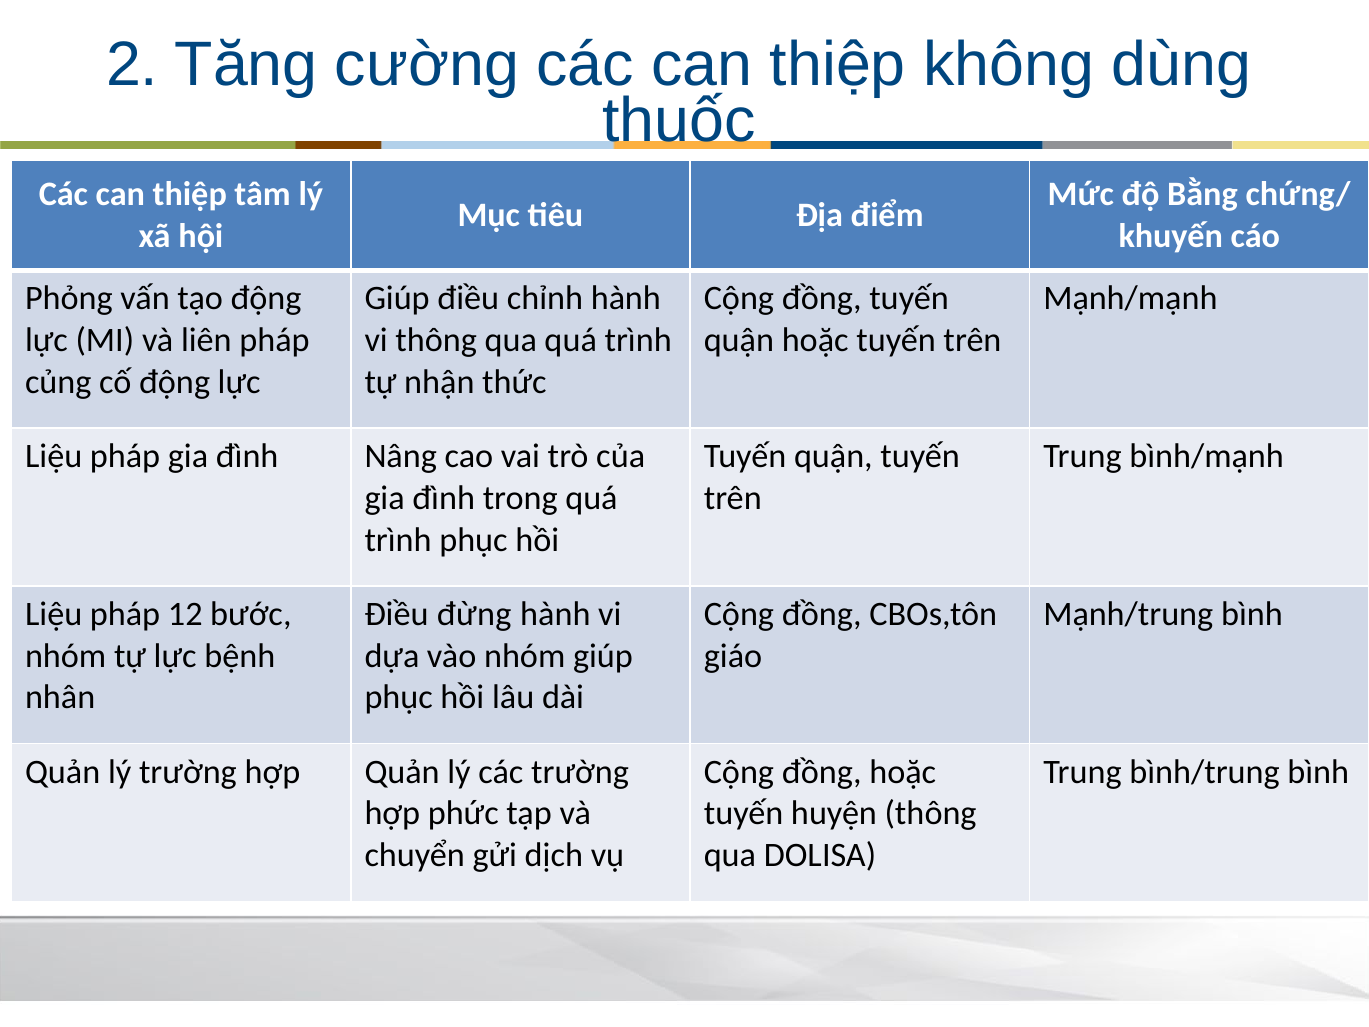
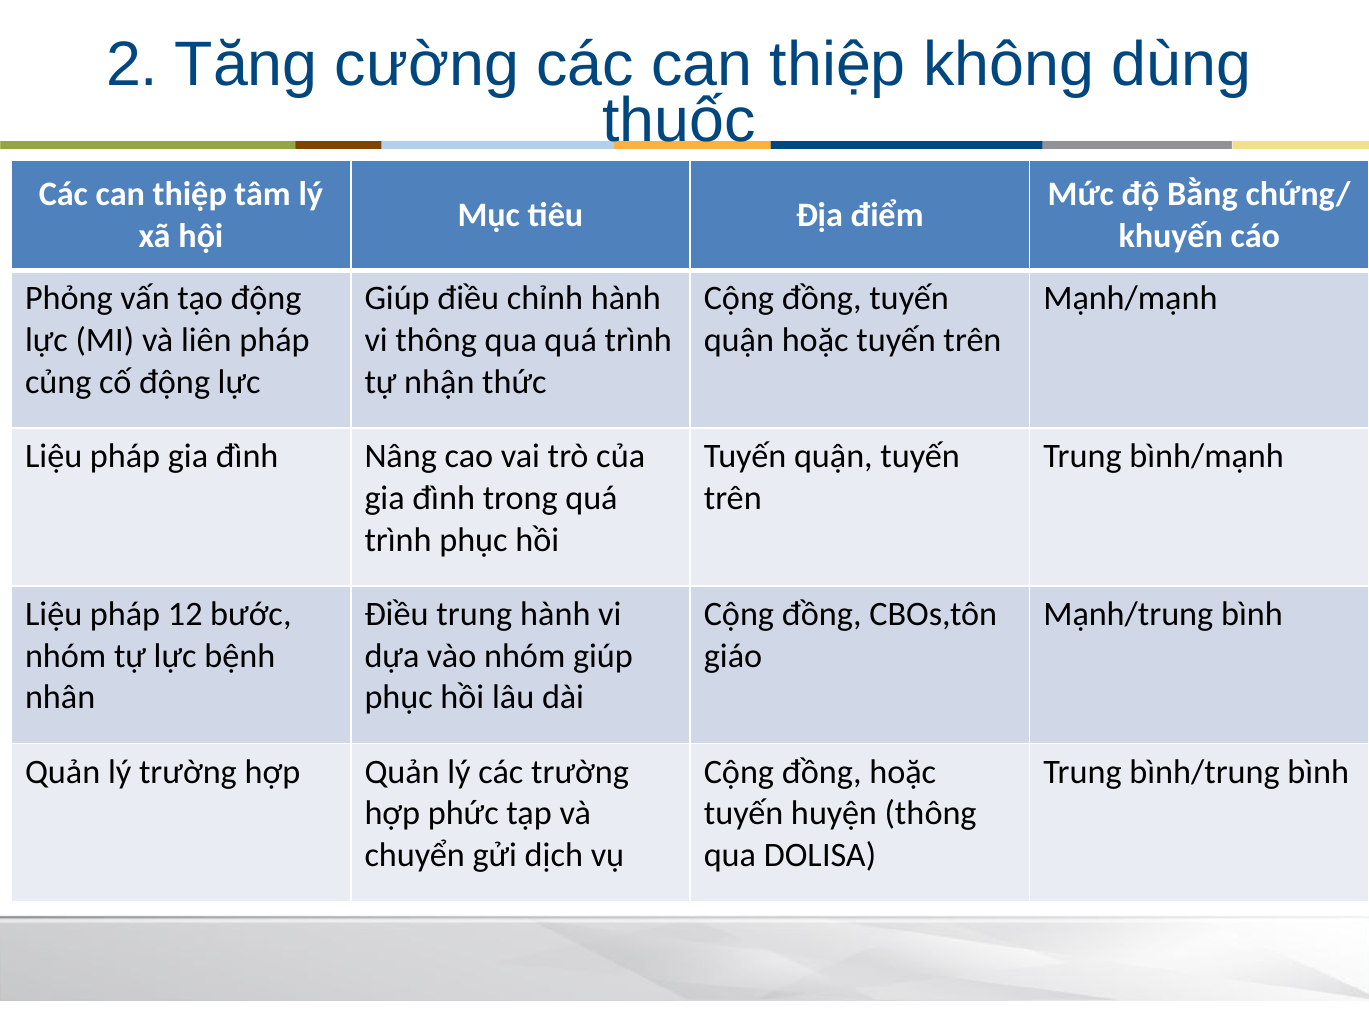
Điều đừng: đừng -> trung
